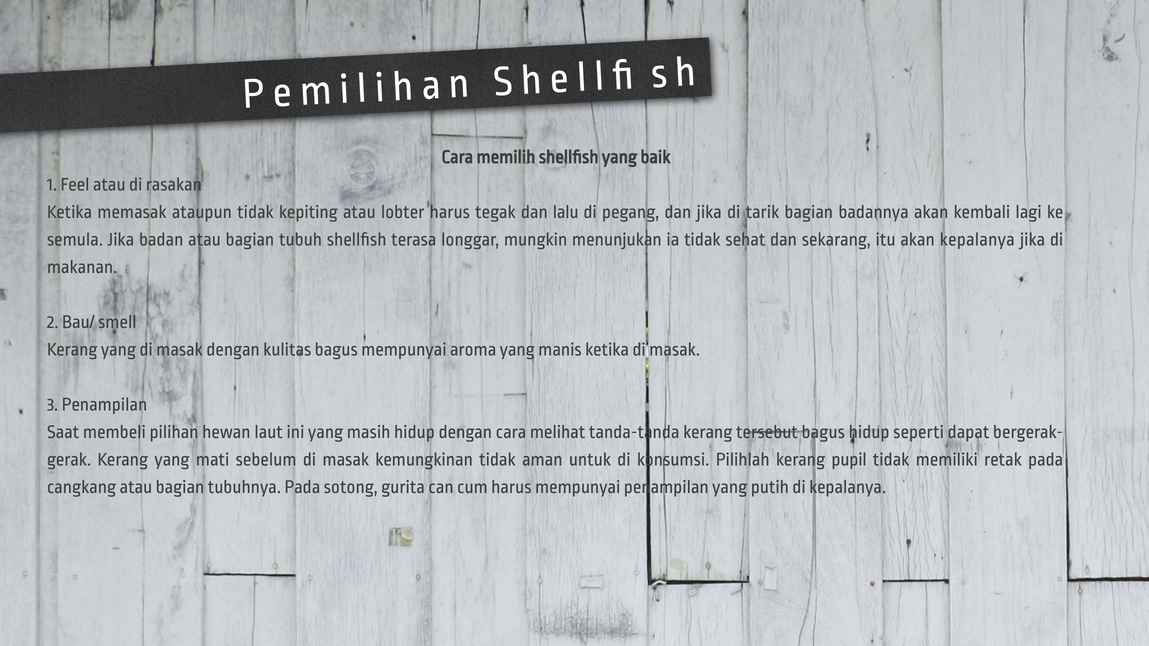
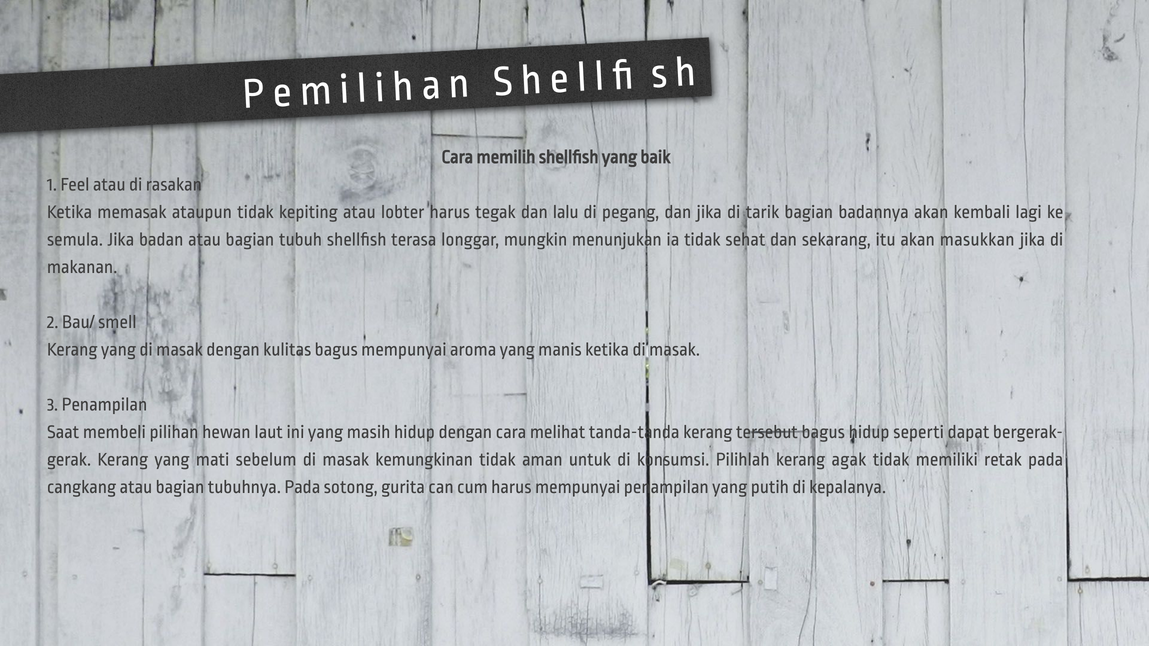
akan kepalanya: kepalanya -> masukkan
pupil: pupil -> agak
